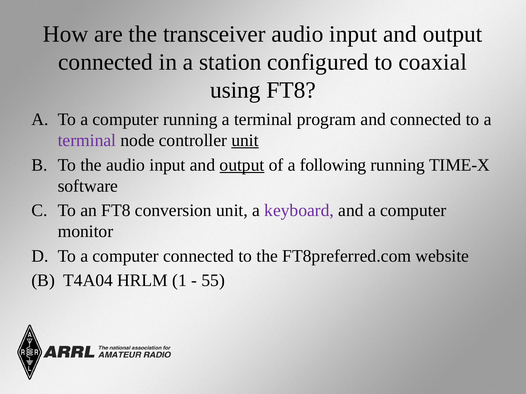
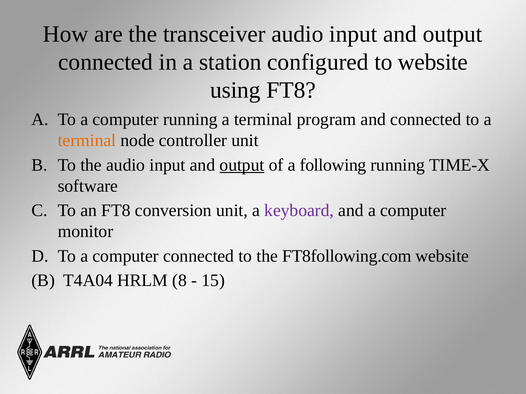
to coaxial: coaxial -> website
terminal at (87, 141) colour: purple -> orange
unit at (245, 141) underline: present -> none
FT8preferred.com: FT8preferred.com -> FT8following.com
1: 1 -> 8
55: 55 -> 15
